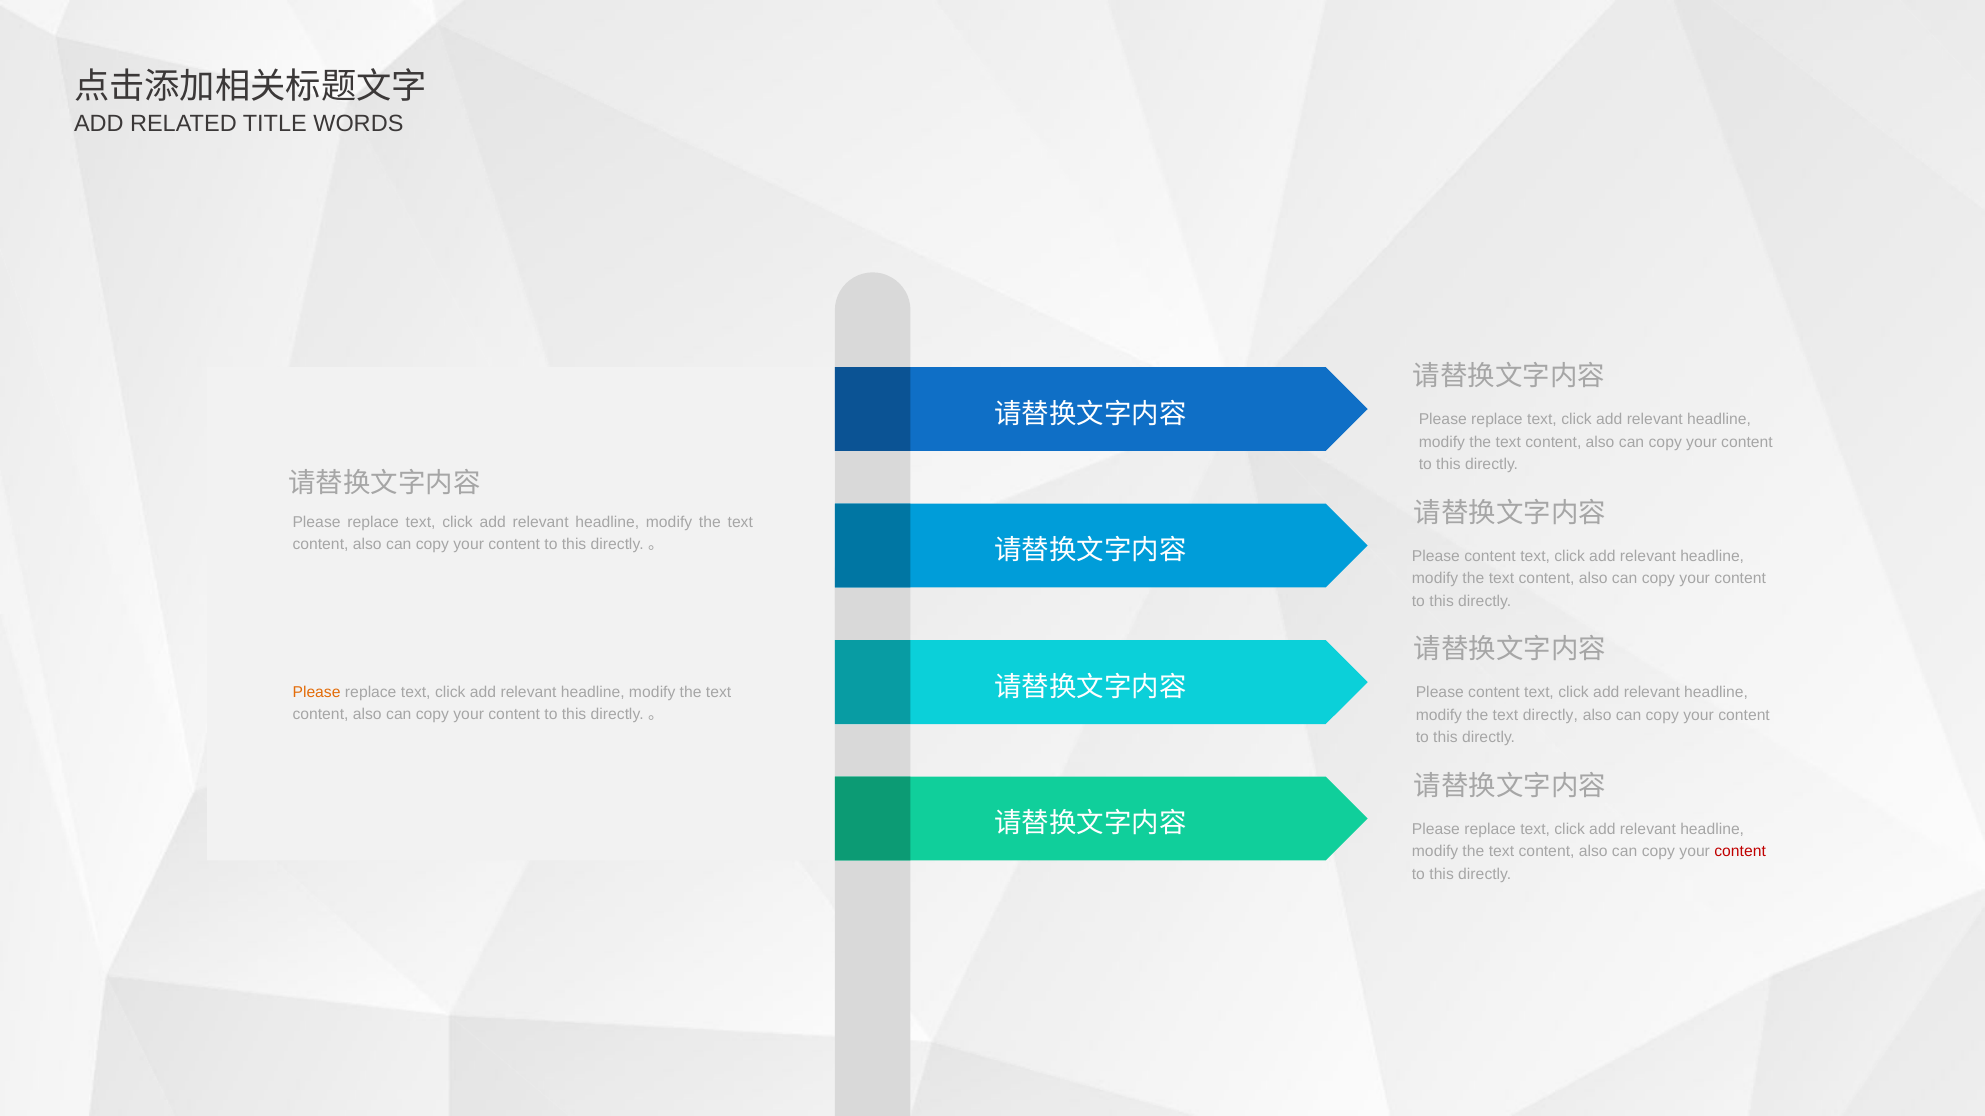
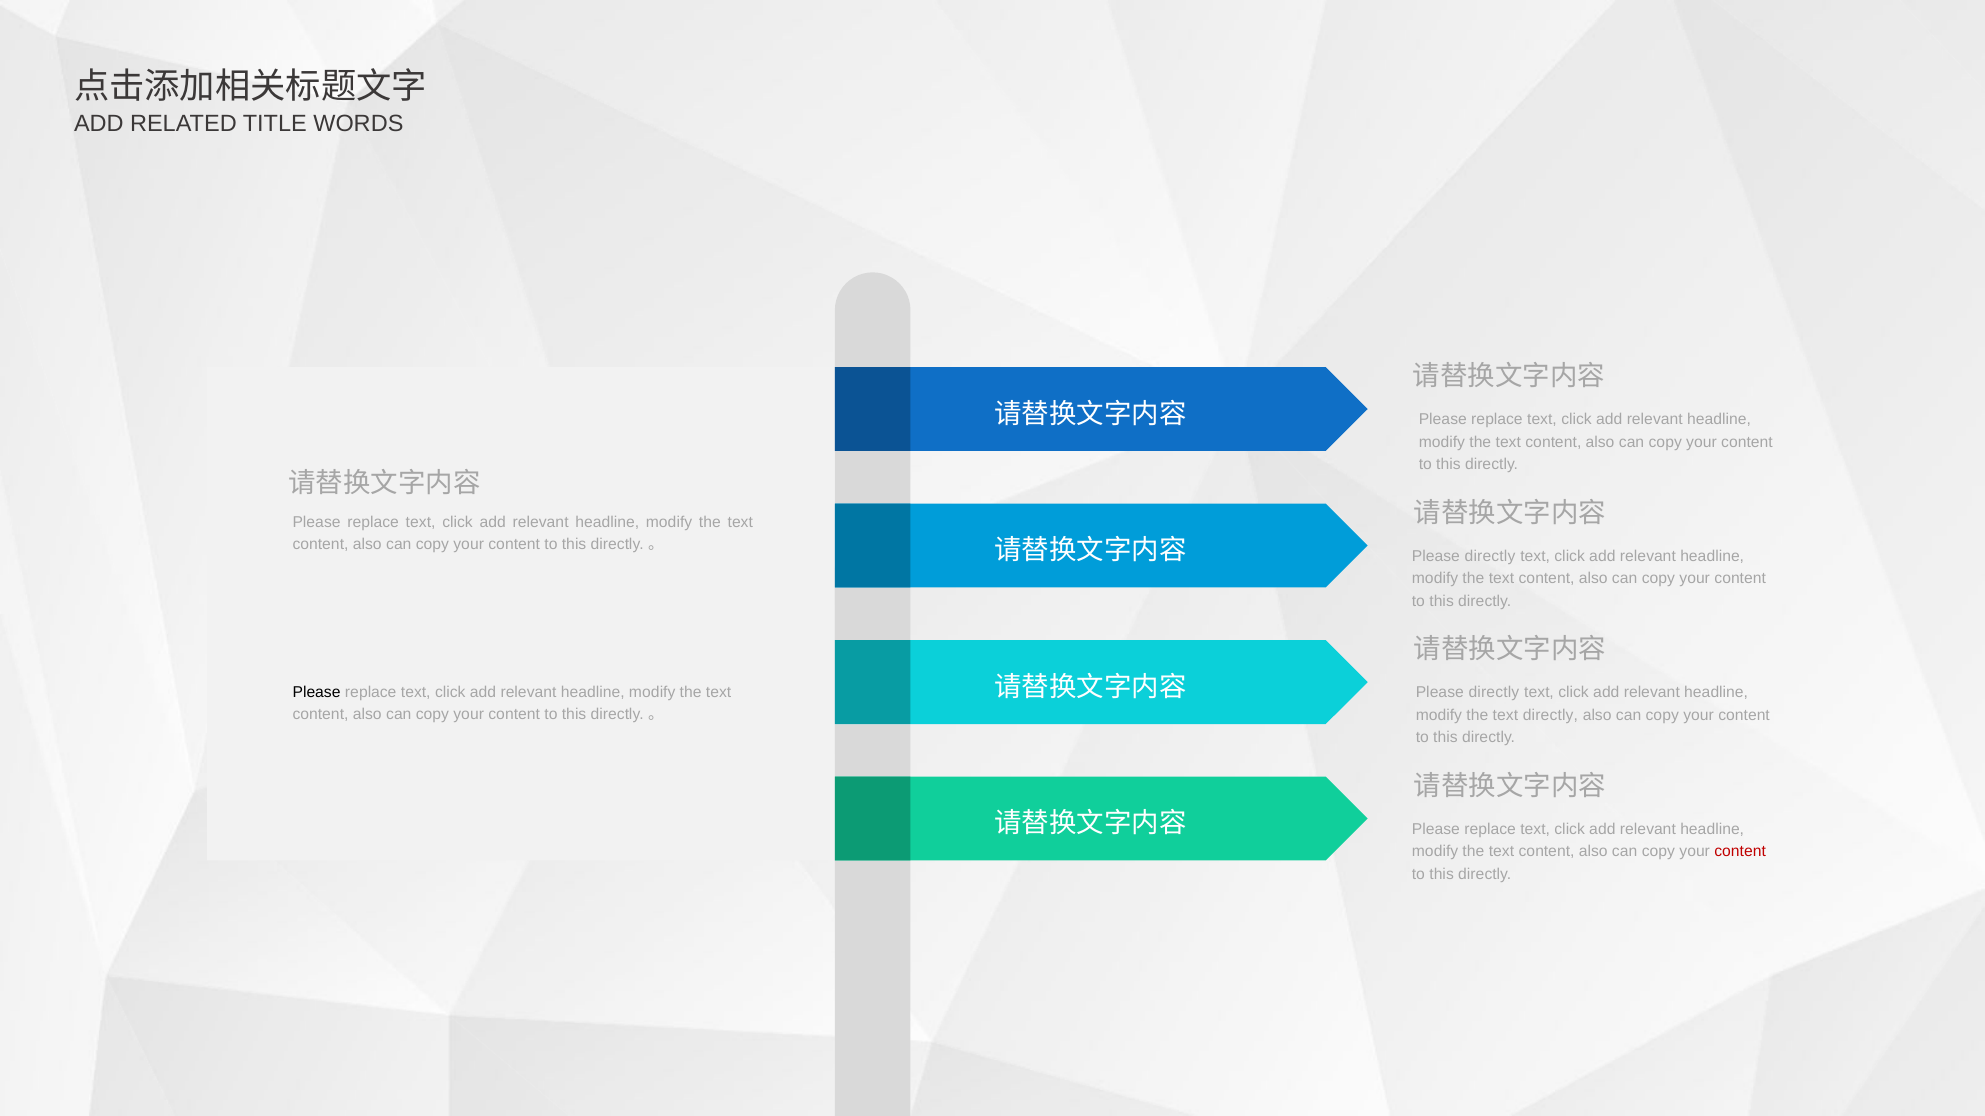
content at (1490, 556): content -> directly
Please at (317, 692) colour: orange -> black
content at (1494, 693): content -> directly
